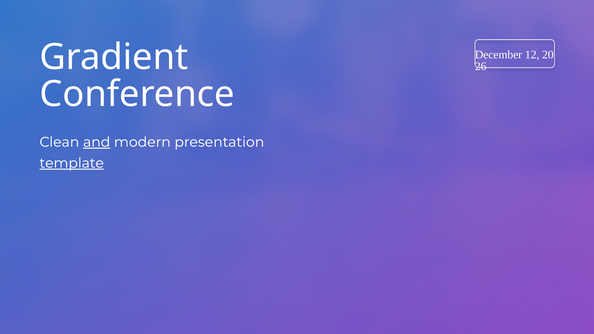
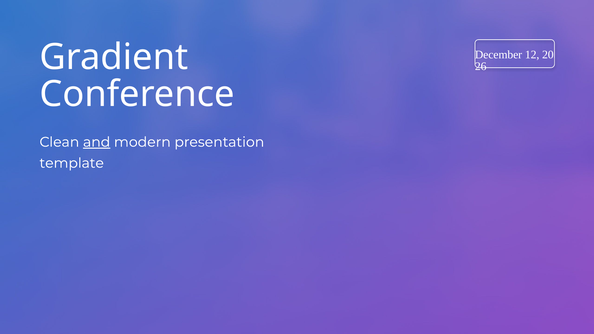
template underline: present -> none
